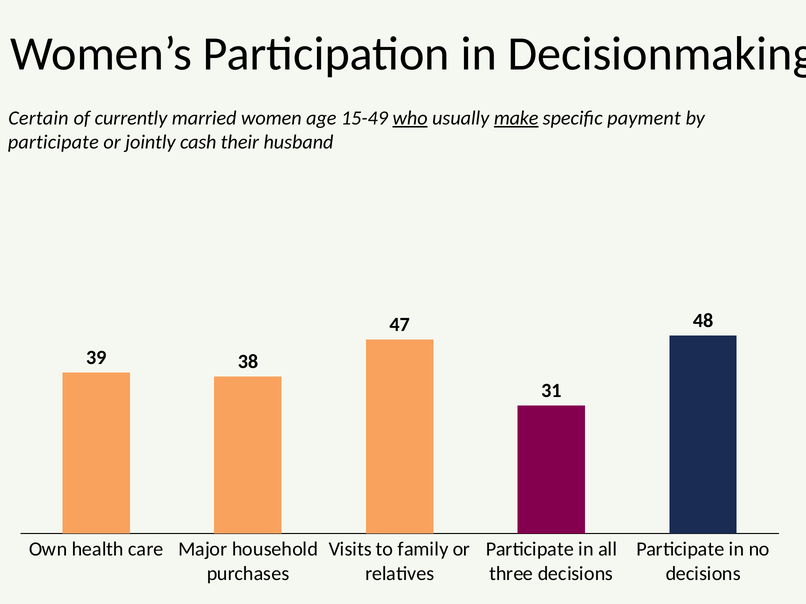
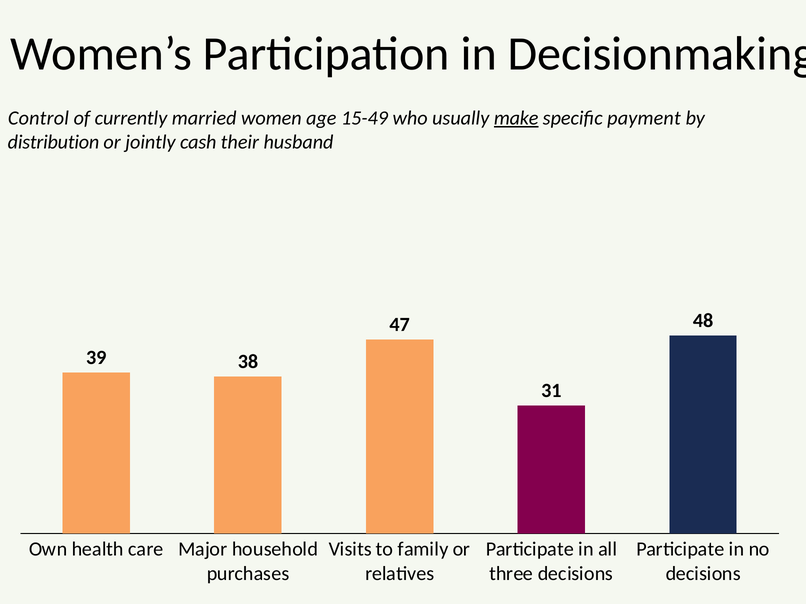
Certain: Certain -> Control
who underline: present -> none
participate at (53, 142): participate -> distribution
